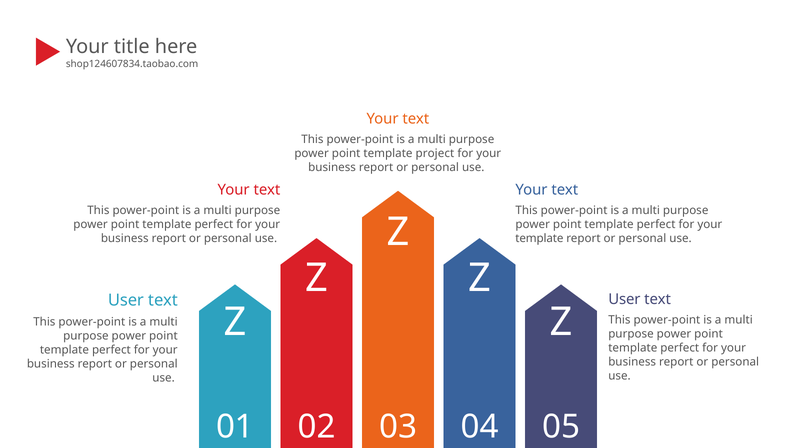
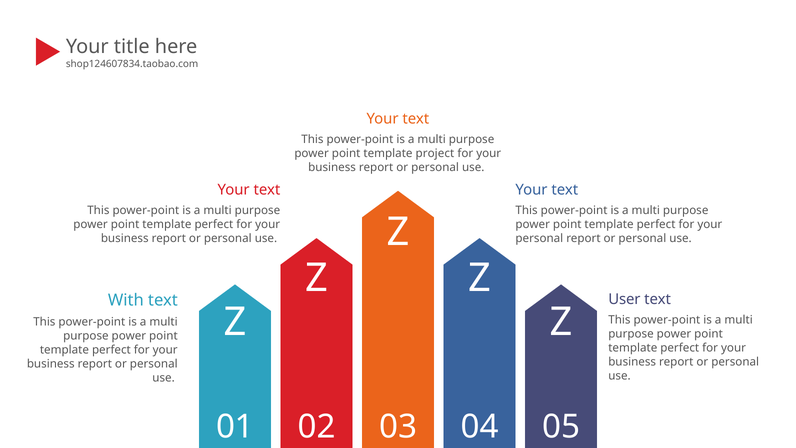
template at (539, 238): template -> personal
User at (126, 300): User -> With
